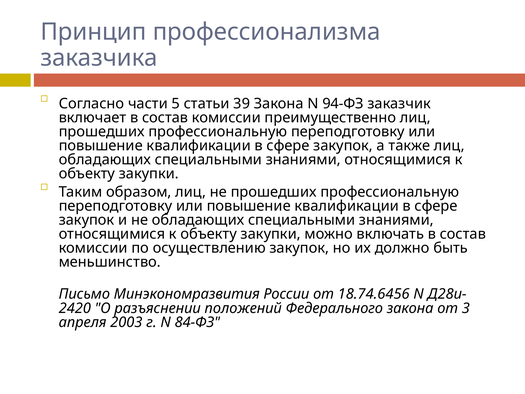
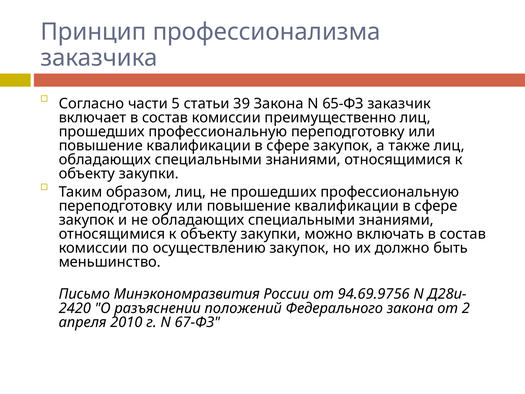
94-ФЗ: 94-ФЗ -> 65-ФЗ
18.74.6456: 18.74.6456 -> 94.69.9756
3: 3 -> 2
2003: 2003 -> 2010
84-ФЗ: 84-ФЗ -> 67-ФЗ
